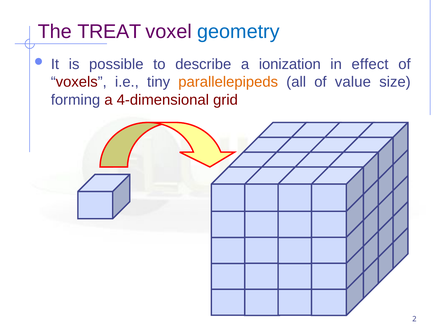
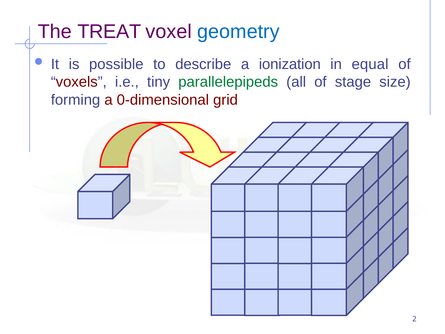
effect: effect -> equal
parallelepipeds colour: orange -> green
value: value -> stage
4-dimensional: 4-dimensional -> 0-dimensional
